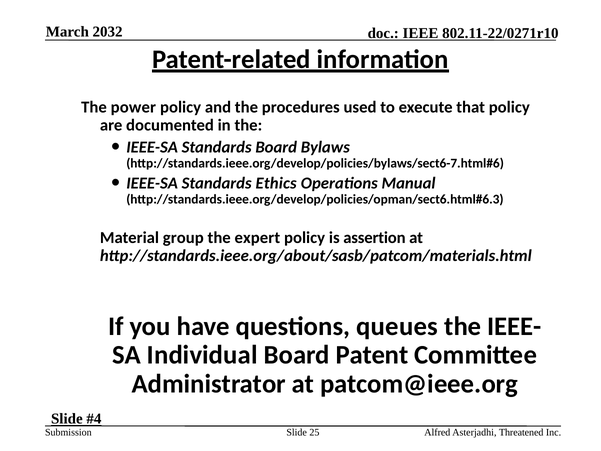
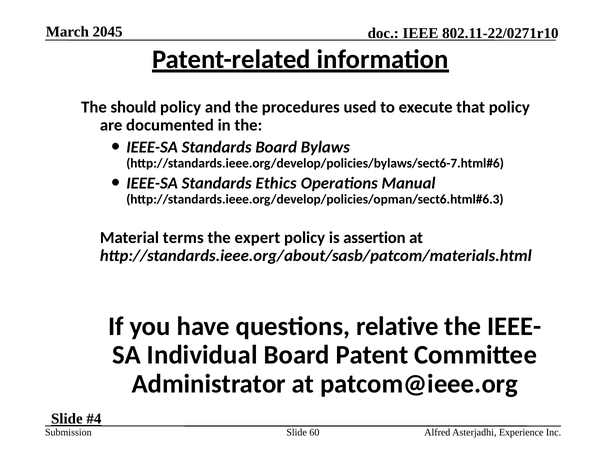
2032: 2032 -> 2045
power: power -> should
group: group -> terms
queues: queues -> relative
25: 25 -> 60
Threatened: Threatened -> Experience
